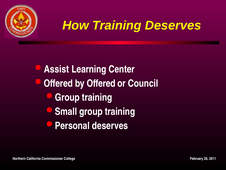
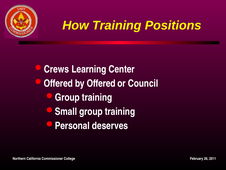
Training Deserves: Deserves -> Positions
Assist: Assist -> Crews
